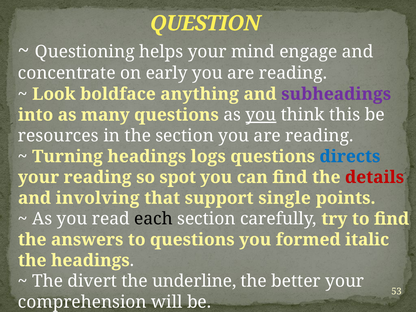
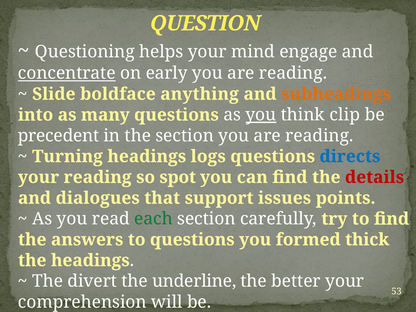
concentrate underline: none -> present
Look: Look -> Slide
subheadings colour: purple -> orange
this: this -> clip
resources: resources -> precedent
involving: involving -> dialogues
single: single -> issues
each colour: black -> green
italic: italic -> thick
